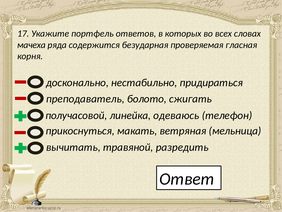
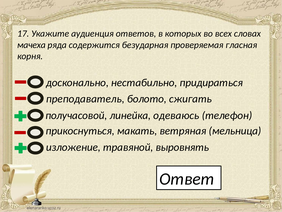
портфель: портфель -> аудиенция
вычитать: вычитать -> изложение
разредить: разредить -> выровнять
